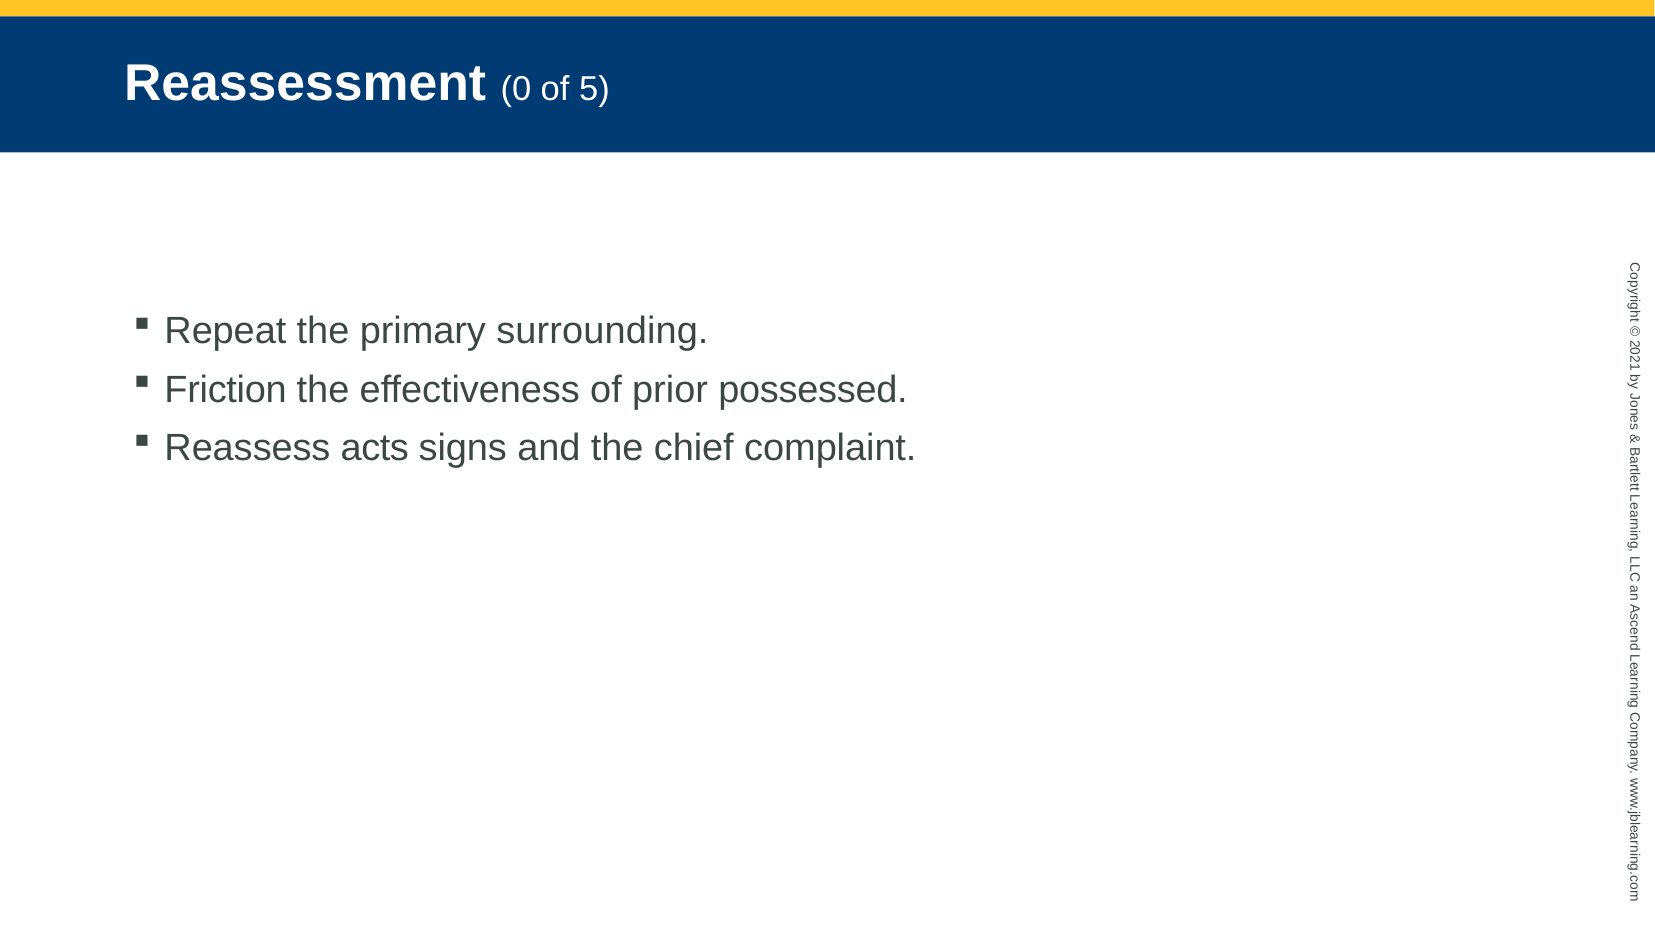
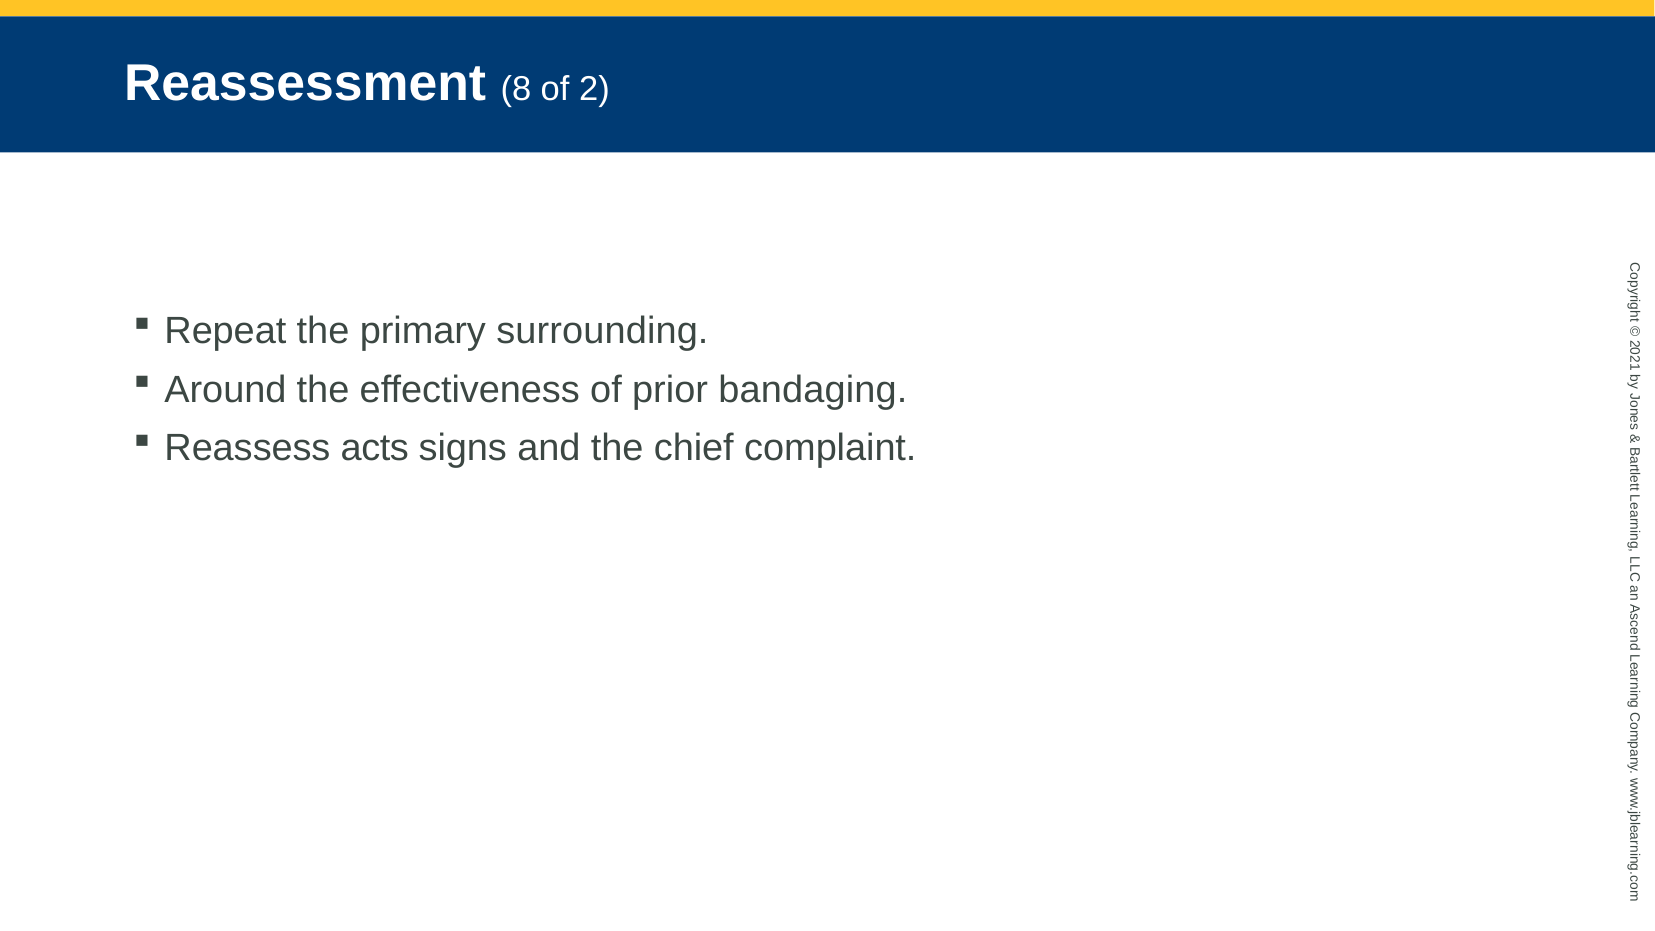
Reassessment 0: 0 -> 8
of 5: 5 -> 2
Friction: Friction -> Around
possessed: possessed -> bandaging
